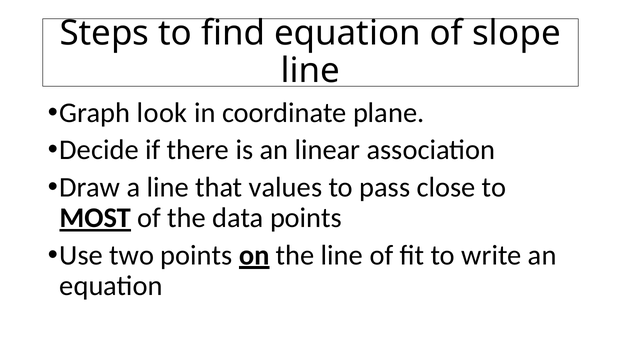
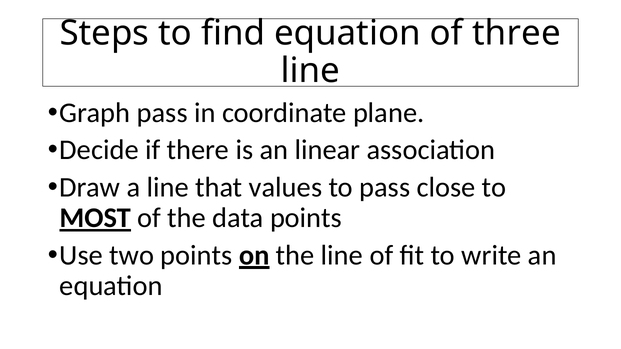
slope: slope -> three
Graph look: look -> pass
